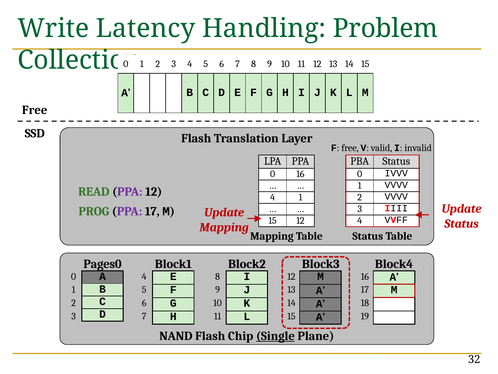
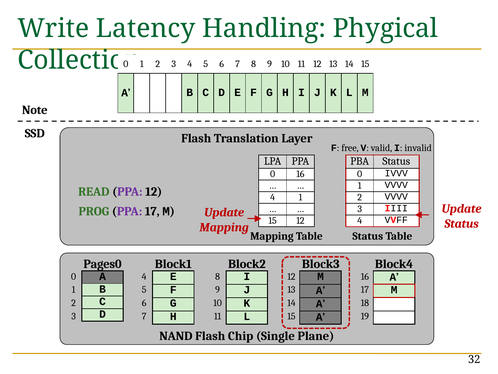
Problem: Problem -> Phygical
Free at (35, 110): Free -> Note
Single underline: present -> none
